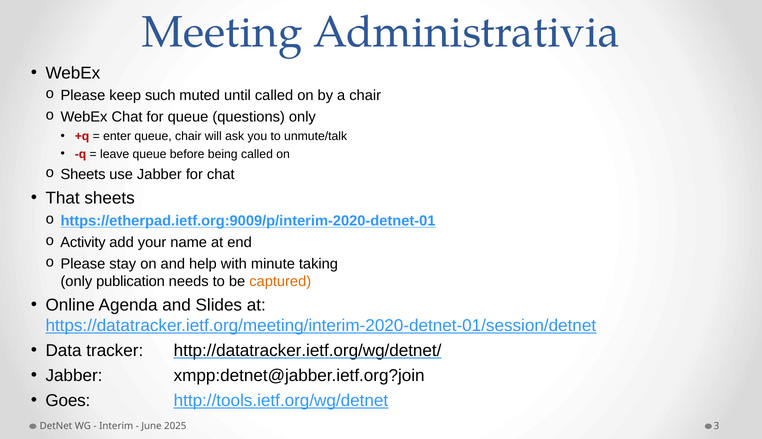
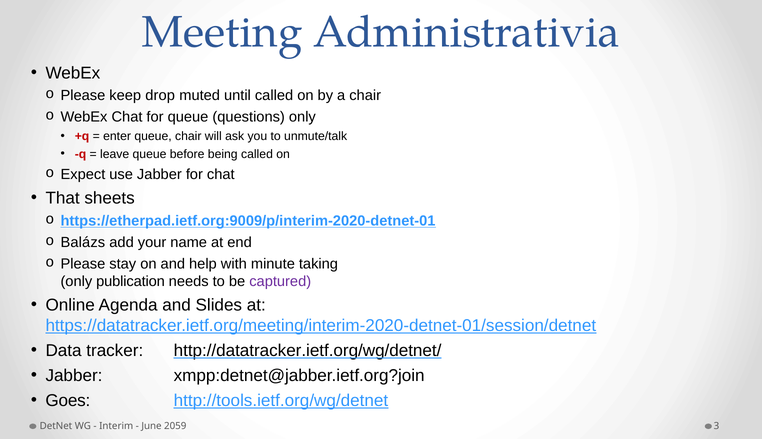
such: such -> drop
Sheets at (83, 175): Sheets -> Expect
Activity: Activity -> Balázs
captured colour: orange -> purple
2025: 2025 -> 2059
